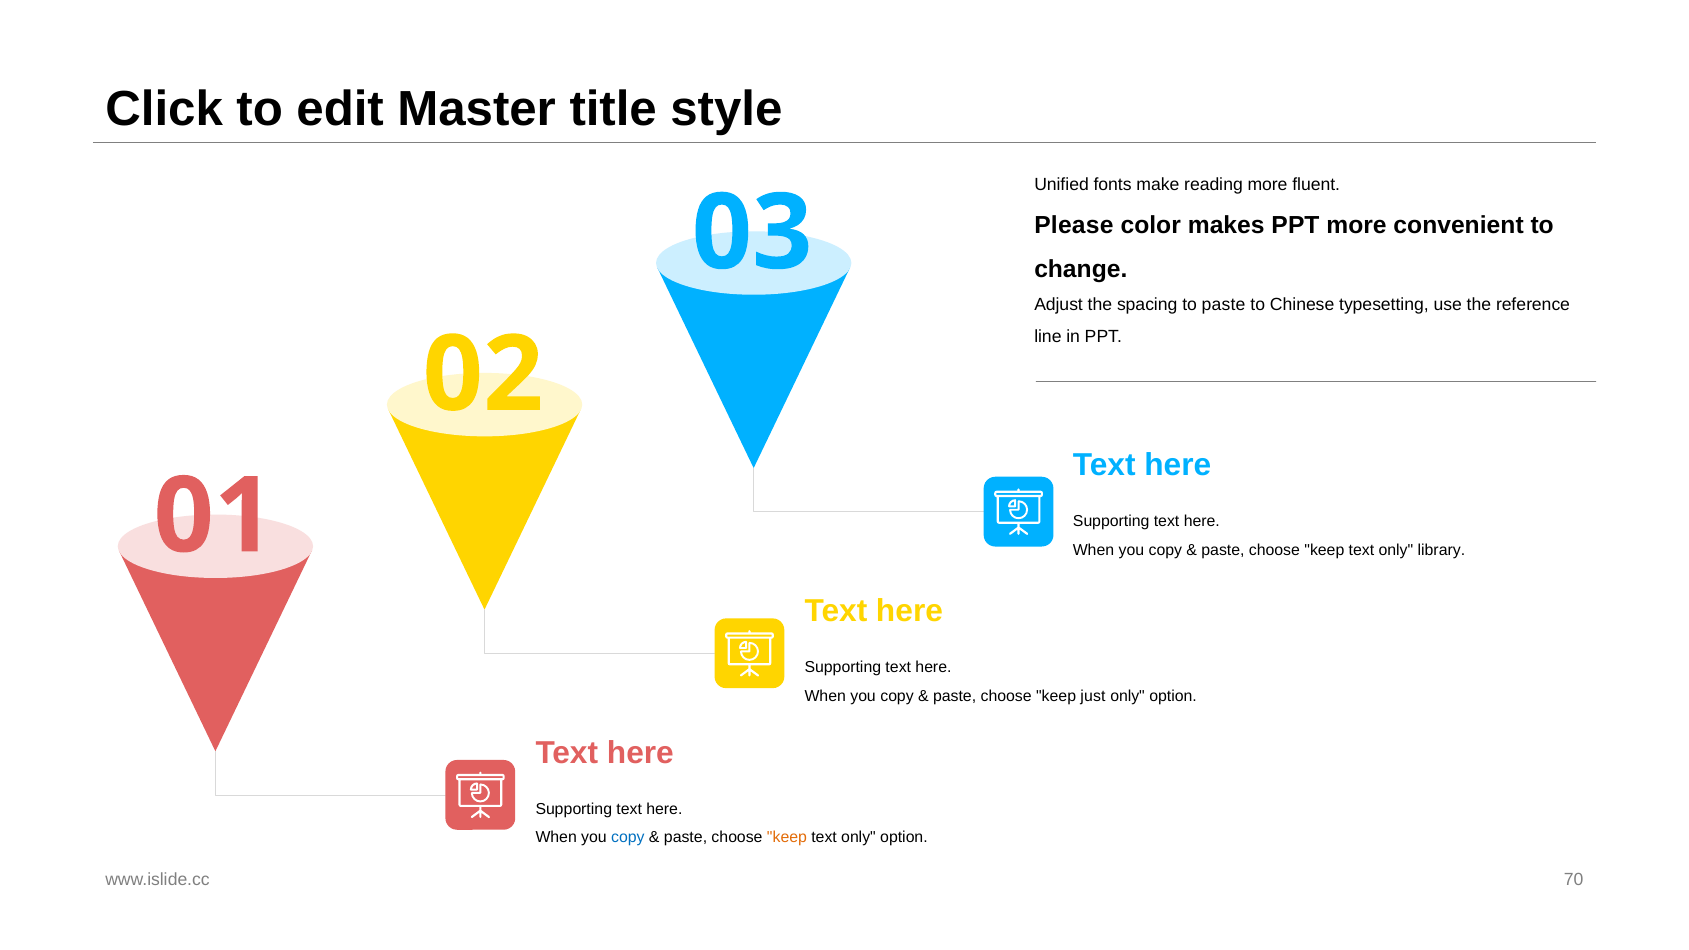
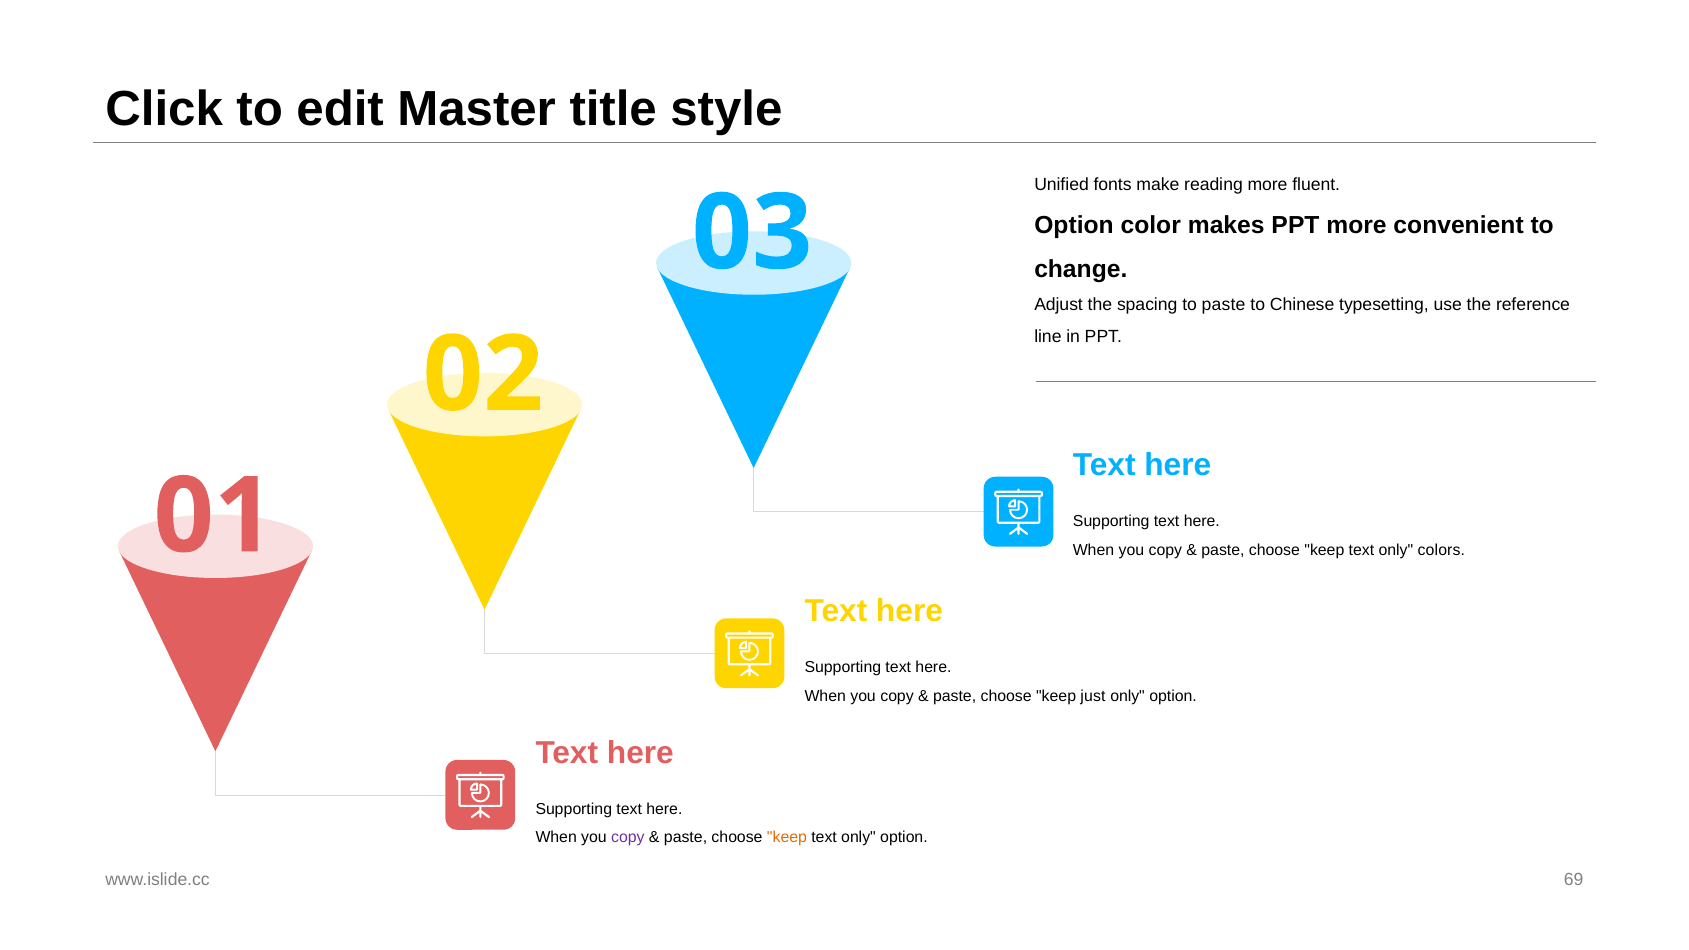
Please at (1074, 225): Please -> Option
library: library -> colors
copy at (628, 838) colour: blue -> purple
70: 70 -> 69
